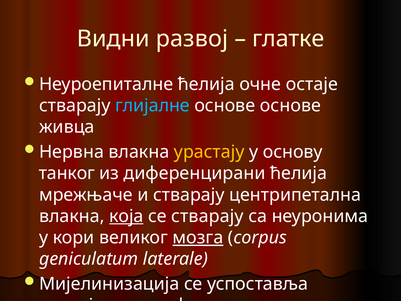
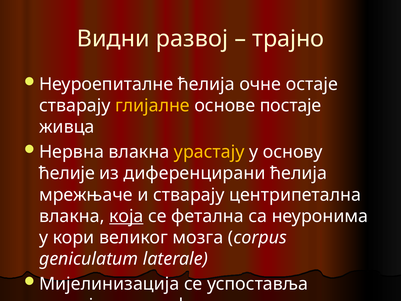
глатке: глатке -> трајно
глијалне colour: light blue -> yellow
основе основе: основе -> постаје
танког: танког -> ћелије
се стварају: стварају -> фетална
мозга at (198, 237) underline: present -> none
